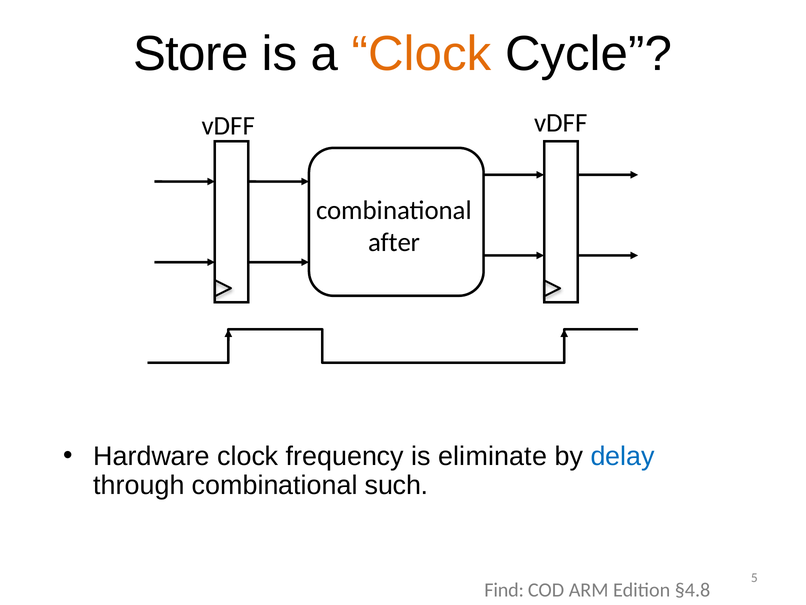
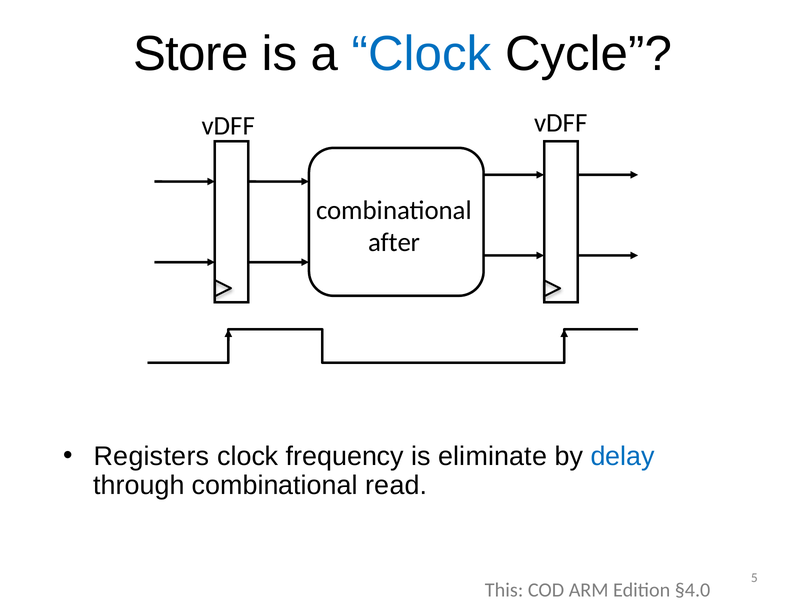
Clock at (422, 54) colour: orange -> blue
Hardware: Hardware -> Registers
such: such -> read
Find: Find -> This
§4.8: §4.8 -> §4.0
